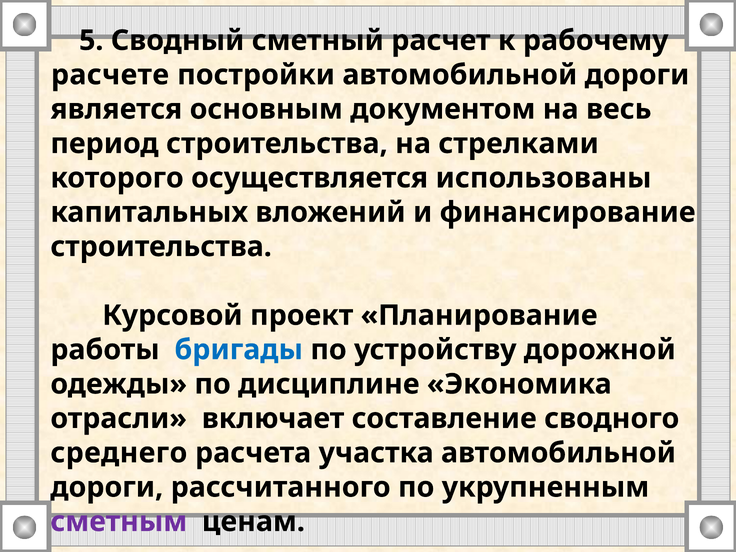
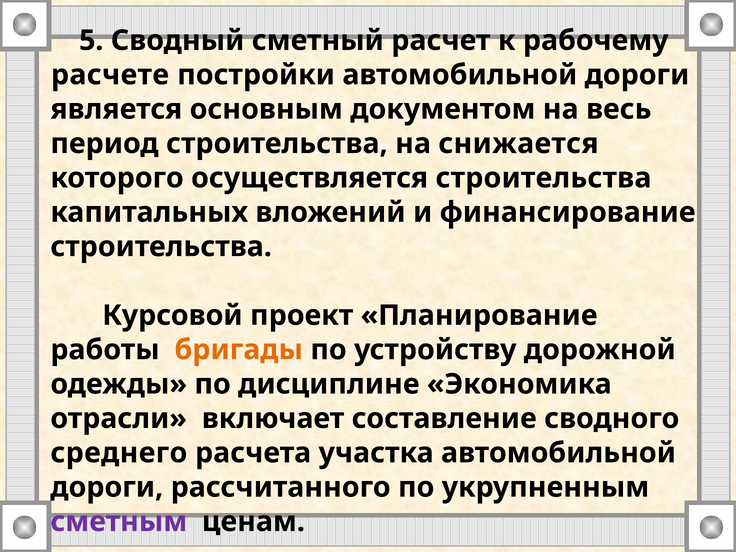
стрелками: стрелками -> снижается
осуществляется использованы: использованы -> строительства
бригады colour: blue -> orange
